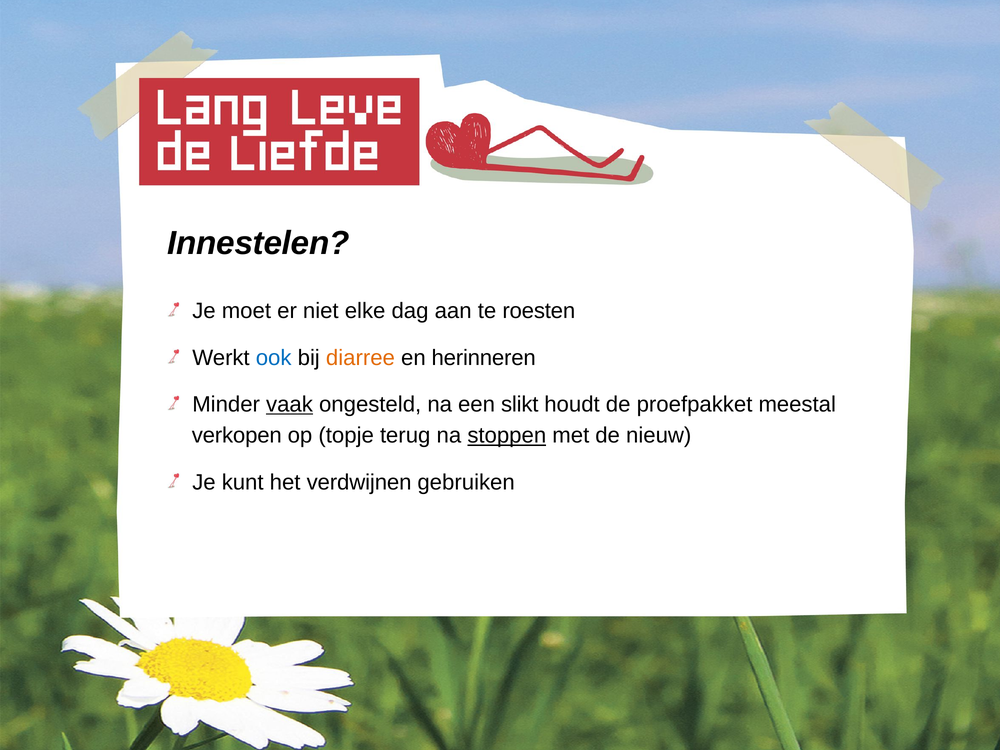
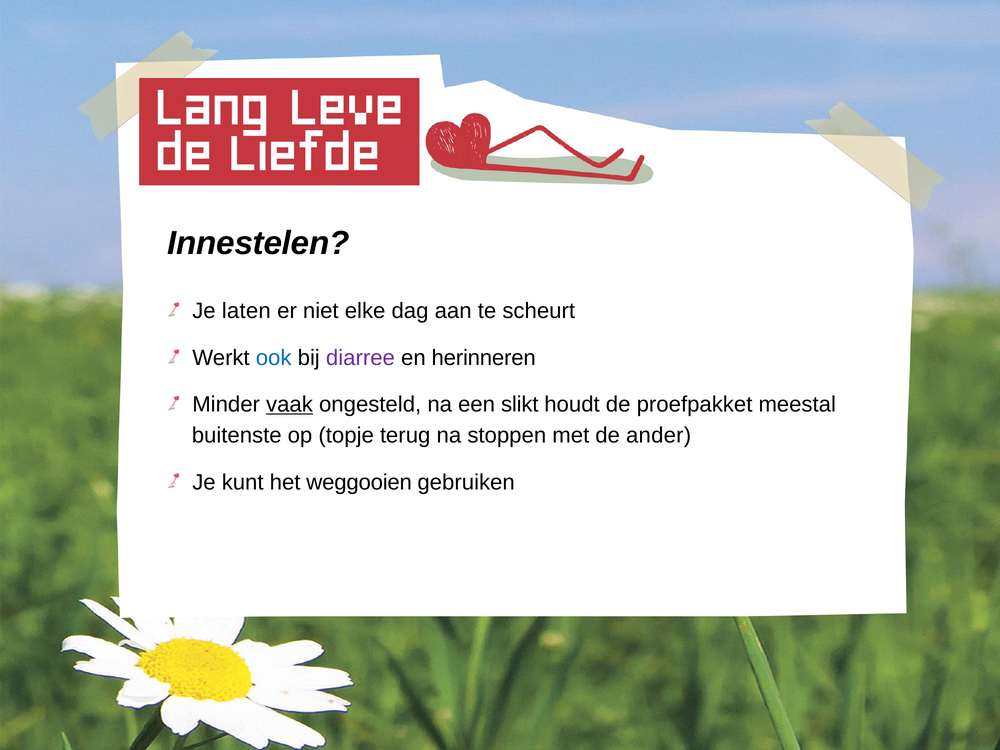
moet: moet -> laten
roesten: roesten -> scheurt
diarree colour: orange -> purple
verkopen: verkopen -> buitenste
stoppen underline: present -> none
nieuw: nieuw -> ander
verdwijnen: verdwijnen -> weggooien
